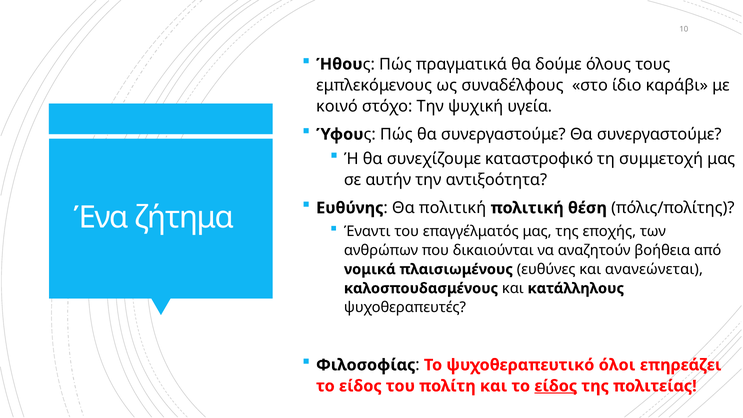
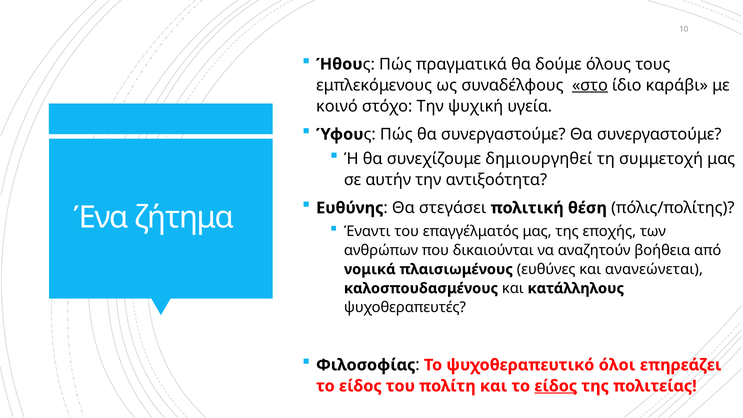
στο underline: none -> present
καταστροφικό: καταστροφικό -> δημιουργηθεί
Θα πολιτική: πολιτική -> στεγάσει
